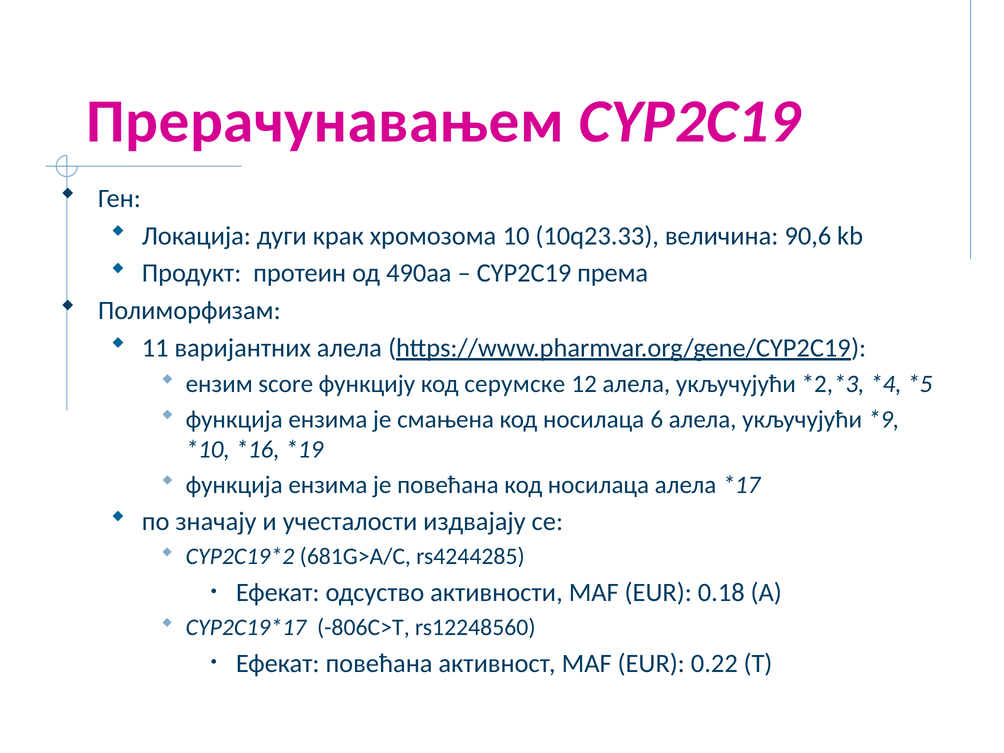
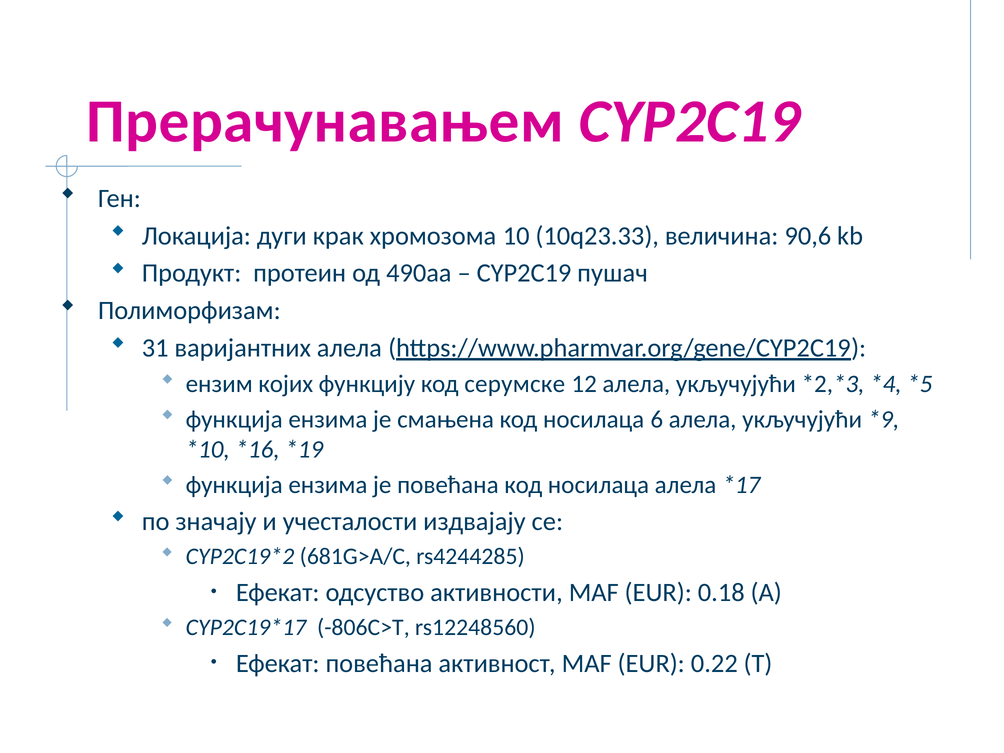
према: према -> пушач
11: 11 -> 31
score: score -> којих
